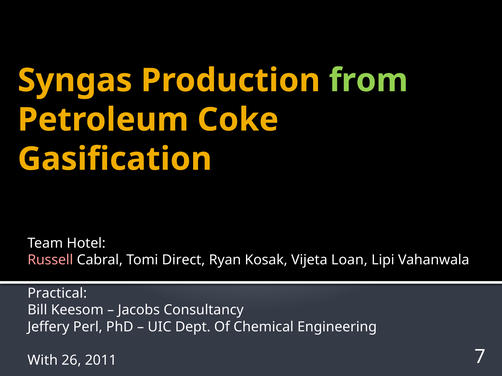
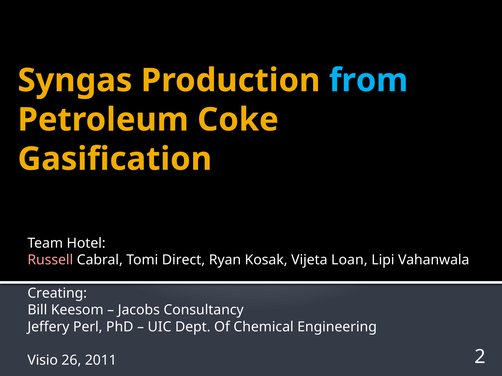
from colour: light green -> light blue
Practical: Practical -> Creating
With: With -> Visio
7: 7 -> 2
